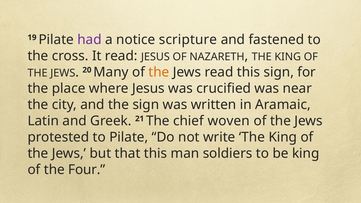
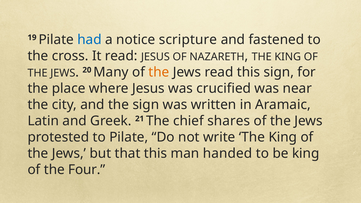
had colour: purple -> blue
woven: woven -> shares
soldiers: soldiers -> handed
